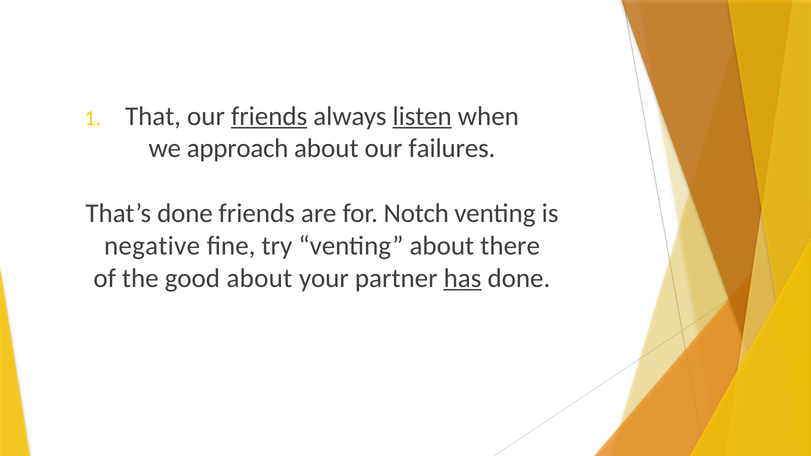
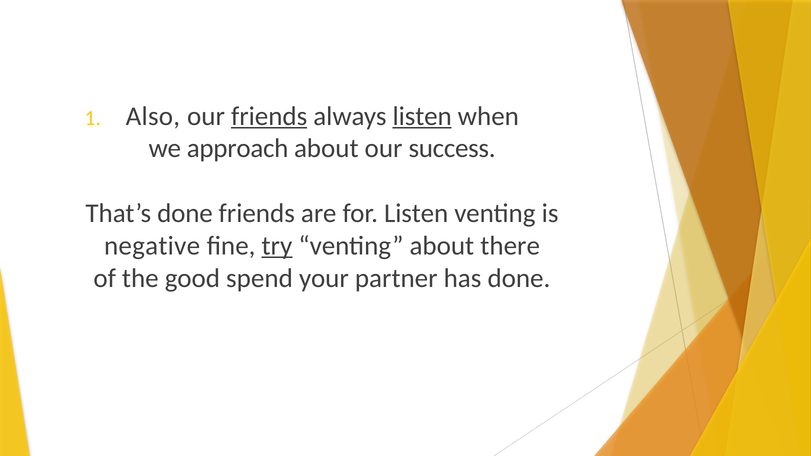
That: That -> Also
failures: failures -> success
for Notch: Notch -> Listen
try underline: none -> present
good about: about -> spend
has underline: present -> none
